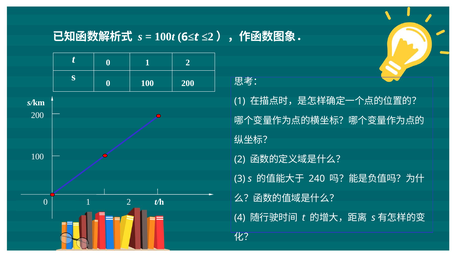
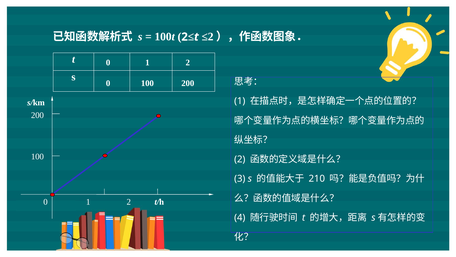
6 at (185, 37): 6 -> 2
240: 240 -> 210
